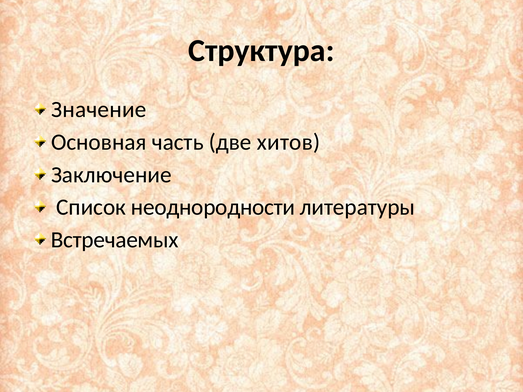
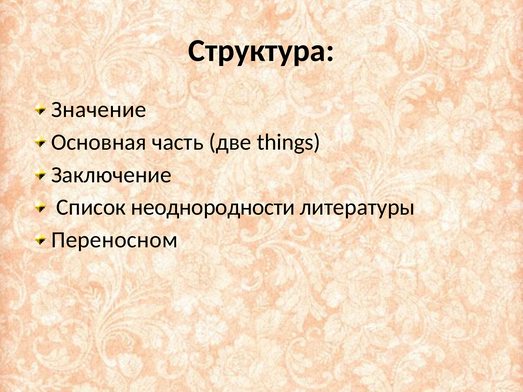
хитов: хитов -> things
Встречаемых: Встречаемых -> Переносном
